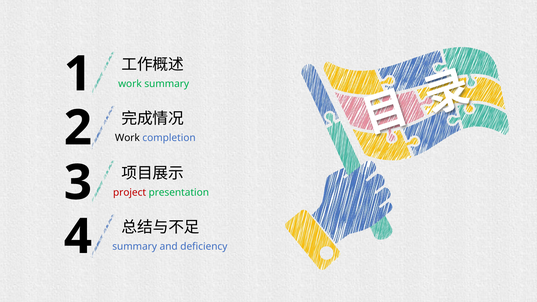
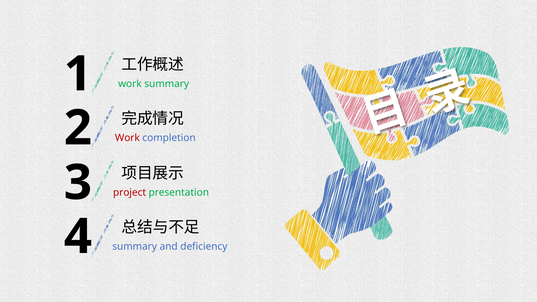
Work at (127, 138) colour: black -> red
